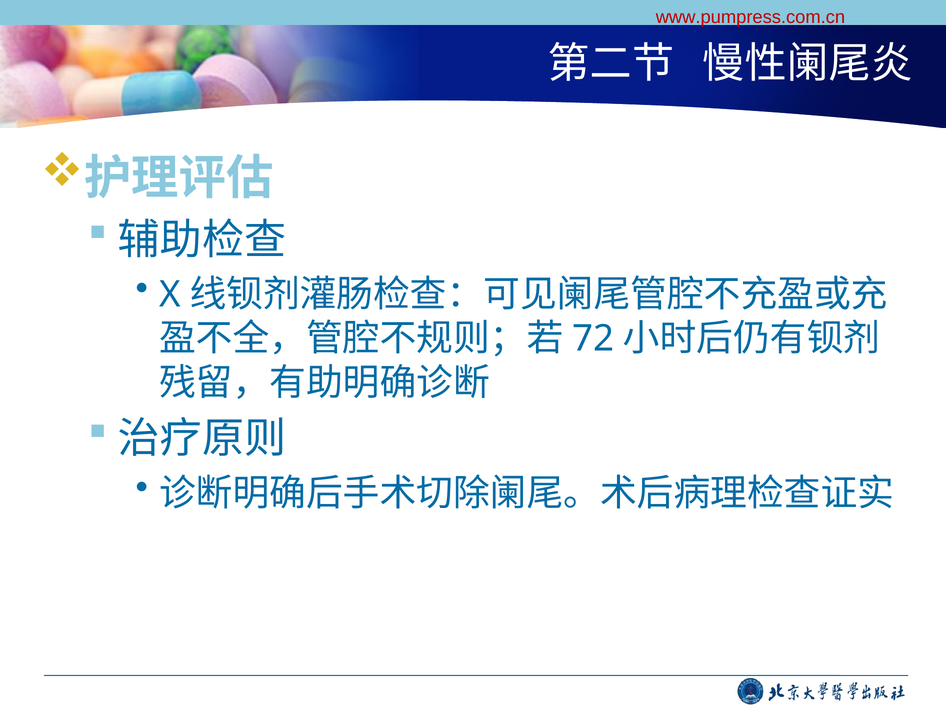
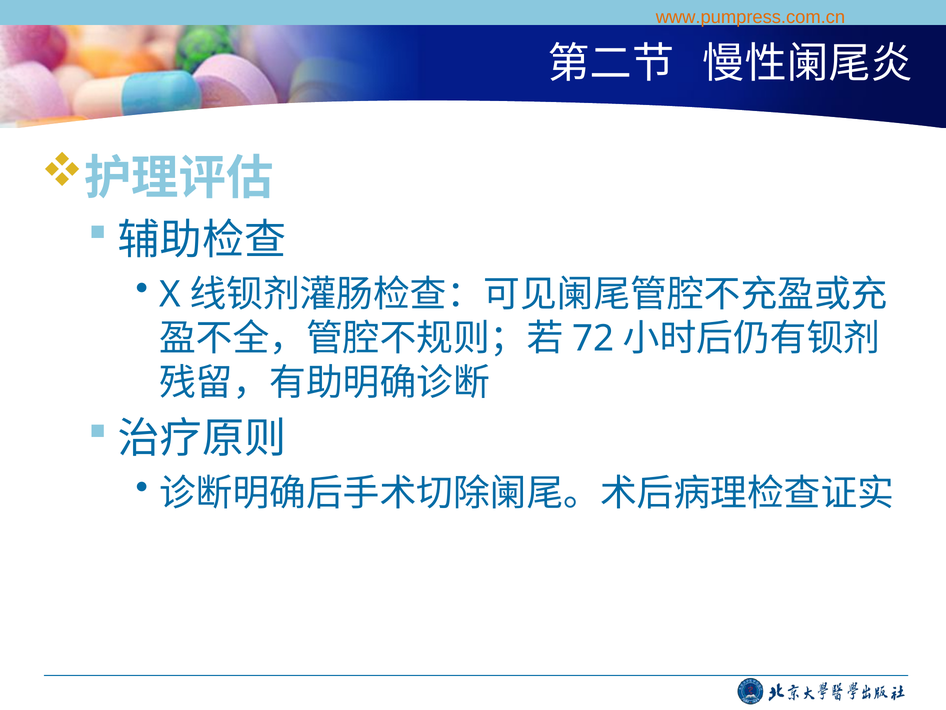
www.pumpress.com.cn colour: red -> orange
